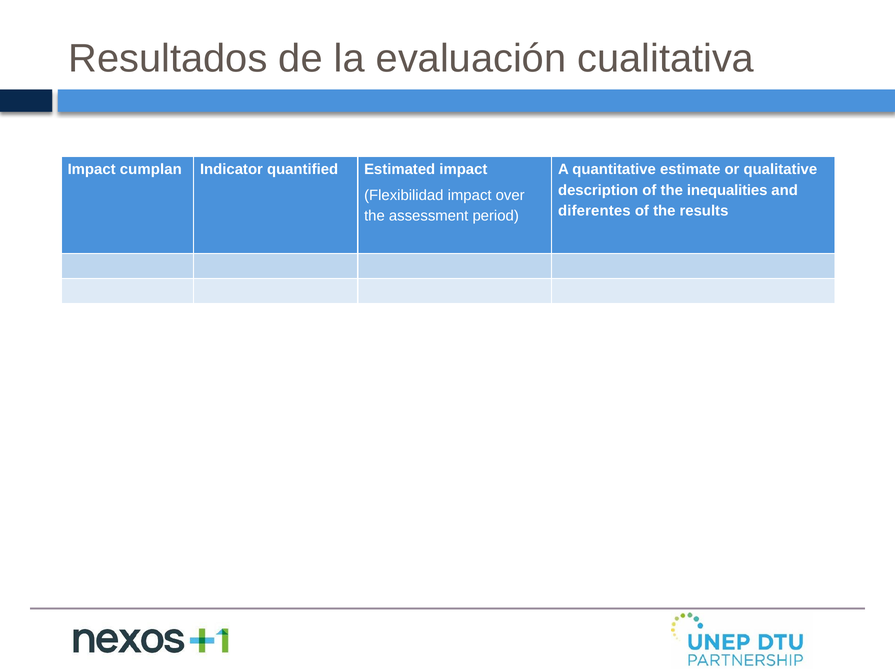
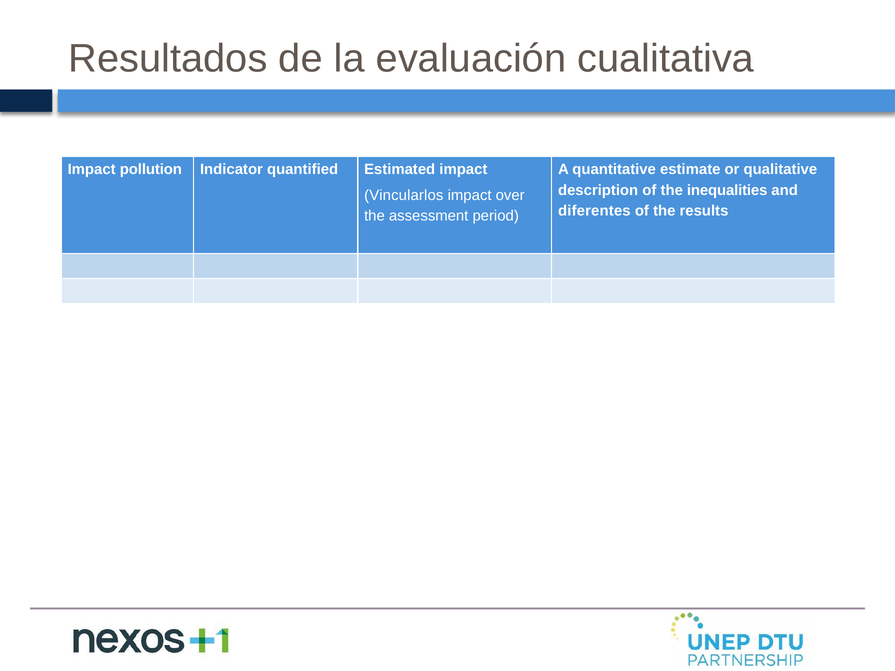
cumplan: cumplan -> pollution
Flexibilidad: Flexibilidad -> Vincularlos
